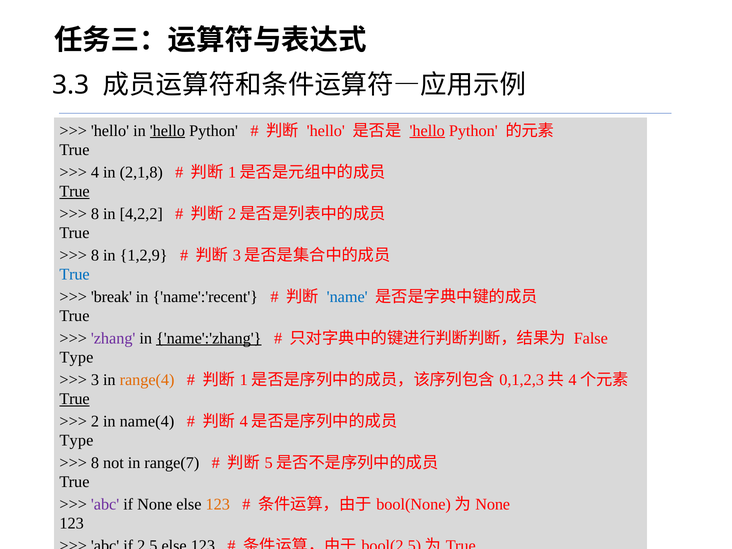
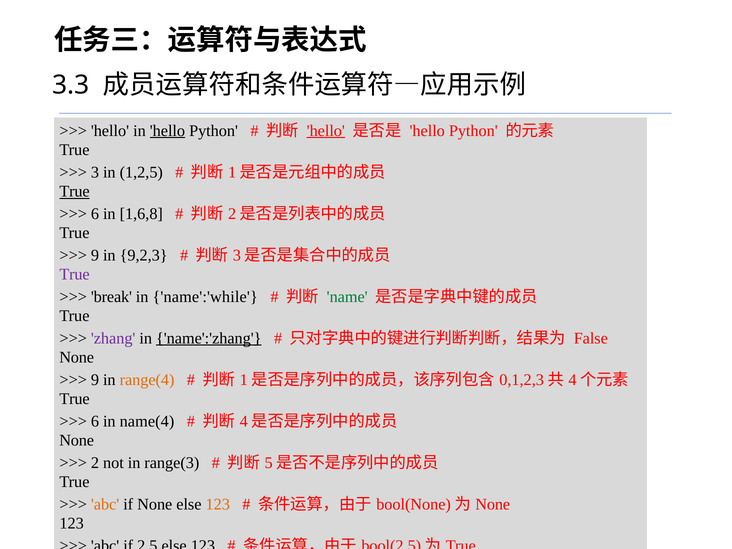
hello at (326, 131) underline: none -> present
hello at (427, 131) underline: present -> none
4: 4 -> 3
2,1,8: 2,1,8 -> 1,2,5
8 at (95, 214): 8 -> 6
4,2,2: 4,2,2 -> 1,6,8
8 at (95, 255): 8 -> 9
1,2,9: 1,2,9 -> 9,2,3
True at (75, 274) colour: blue -> purple
name':'recent: name':'recent -> name':'while
name colour: blue -> green
Type at (76, 357): Type -> None
3 at (95, 380): 3 -> 9
True at (75, 399) underline: present -> none
2 at (95, 421): 2 -> 6
Type at (76, 440): Type -> None
8 at (95, 463): 8 -> 2
range(7: range(7 -> range(3
abc at (105, 504) colour: purple -> orange
